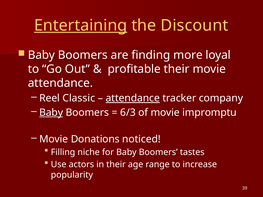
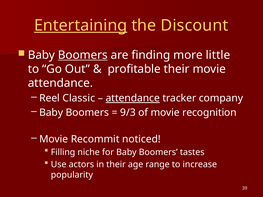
Boomers at (83, 55) underline: none -> present
loyal: loyal -> little
Baby at (51, 113) underline: present -> none
6/3: 6/3 -> 9/3
impromptu: impromptu -> recognition
Donations: Donations -> Recommit
